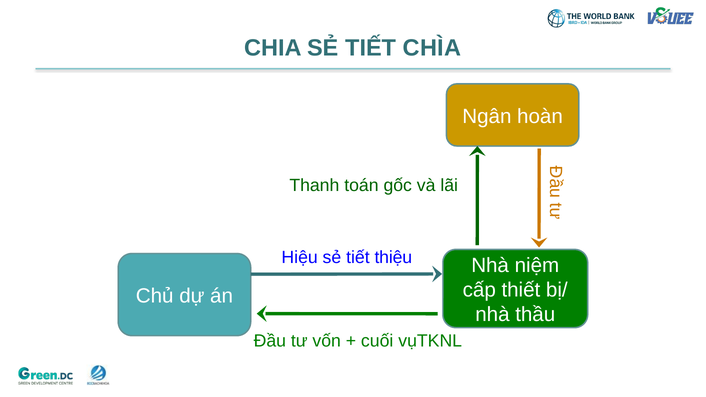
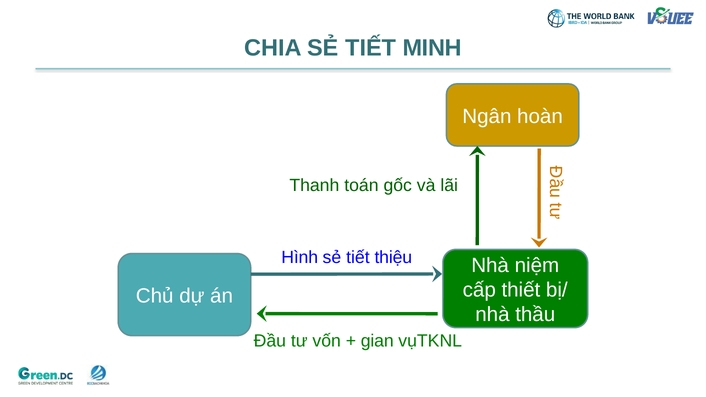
CHÌA: CHÌA -> MINH
Hiệu: Hiệu -> Hình
cuối: cuối -> gian
